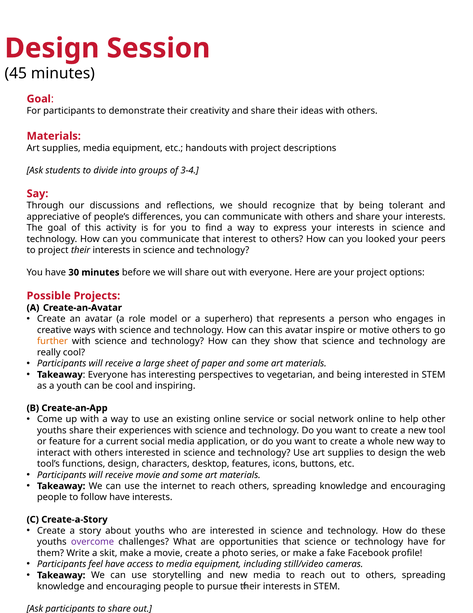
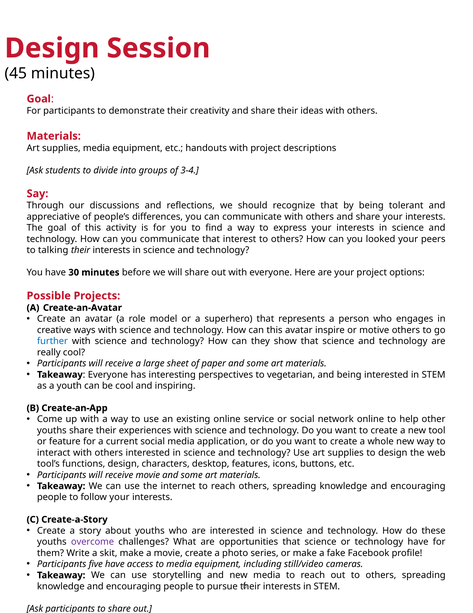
to project: project -> talking
further colour: orange -> blue
follow have: have -> your
feel: feel -> five
